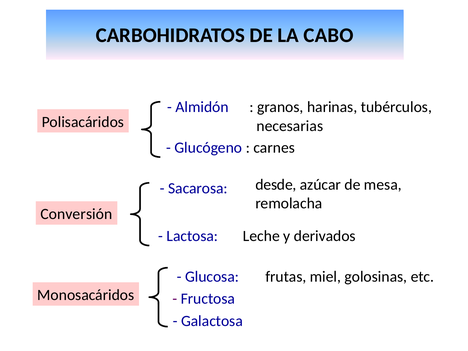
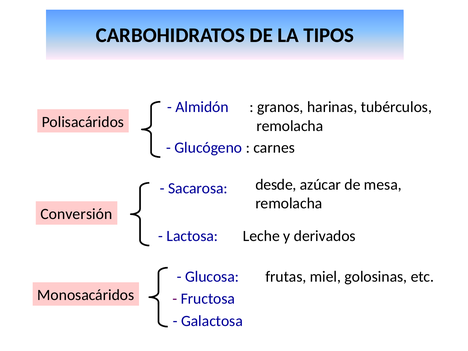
CABO: CABO -> TIPOS
necesarias at (290, 126): necesarias -> remolacha
